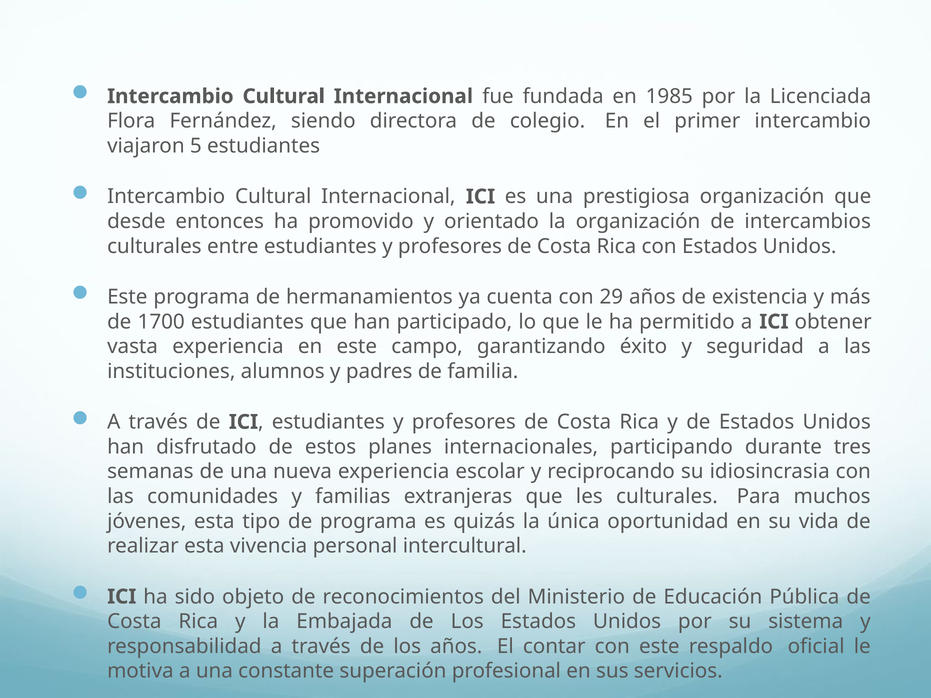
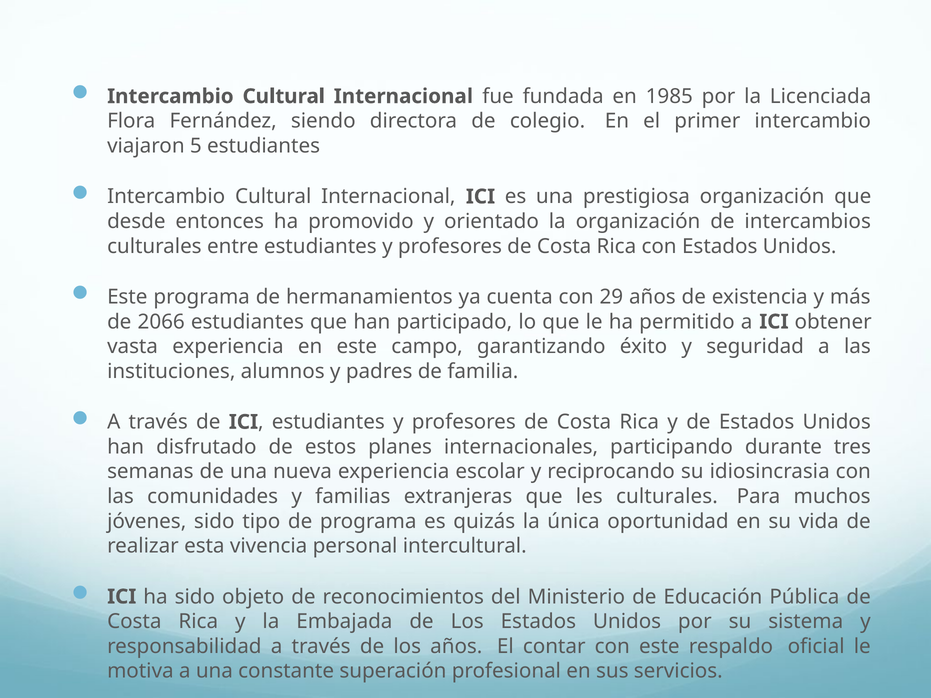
1700: 1700 -> 2066
jóvenes esta: esta -> sido
